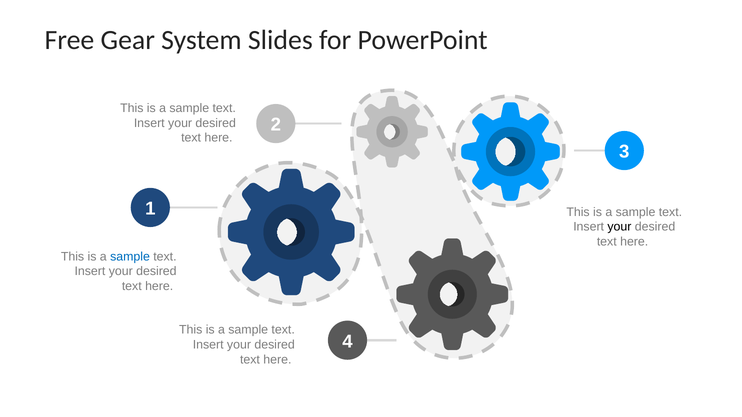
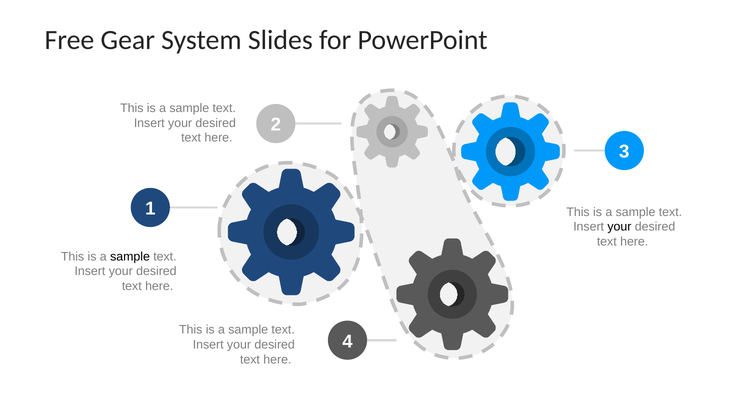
sample at (130, 257) colour: blue -> black
